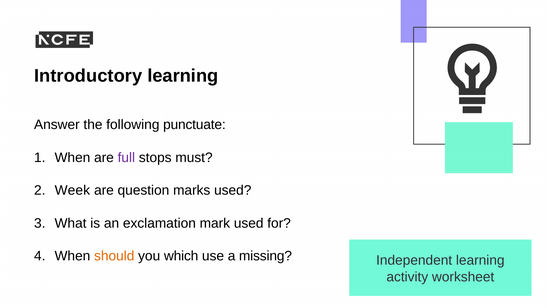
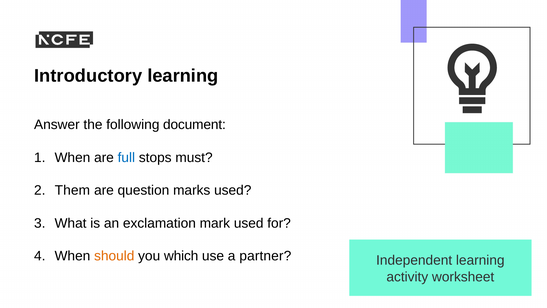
punctuate: punctuate -> document
full colour: purple -> blue
Week: Week -> Them
missing: missing -> partner
